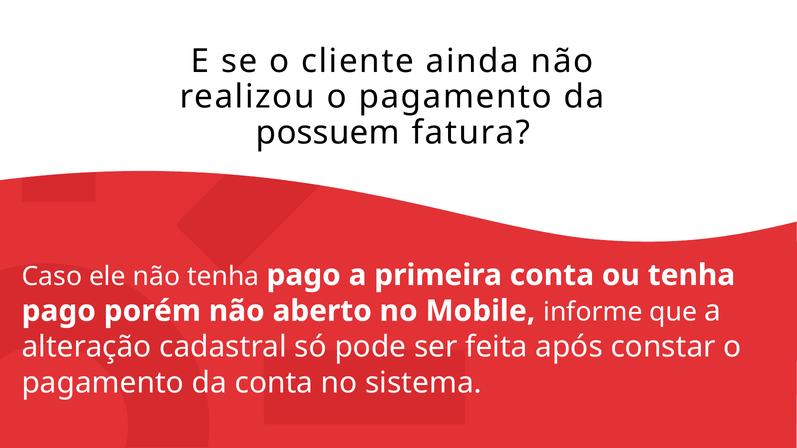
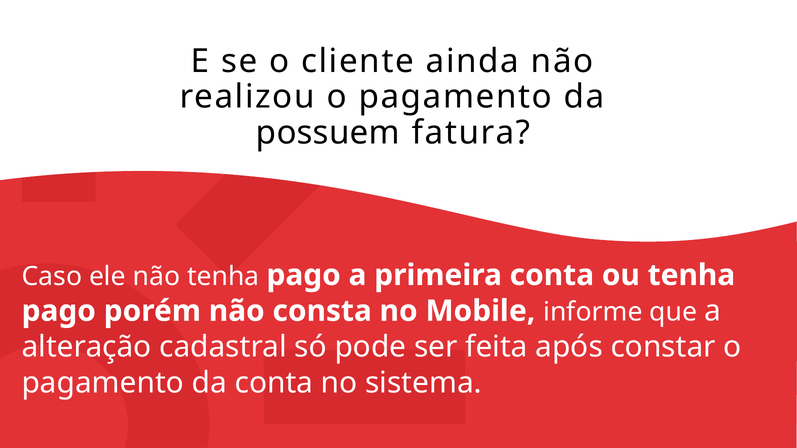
aberto: aberto -> consta
